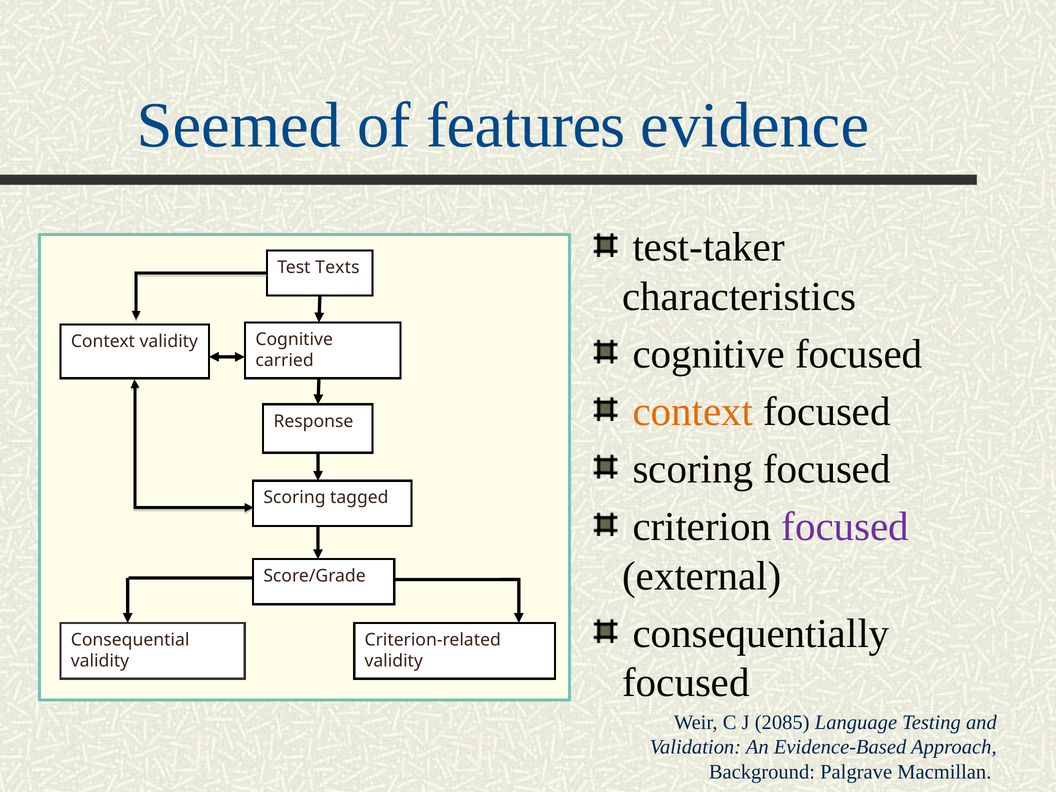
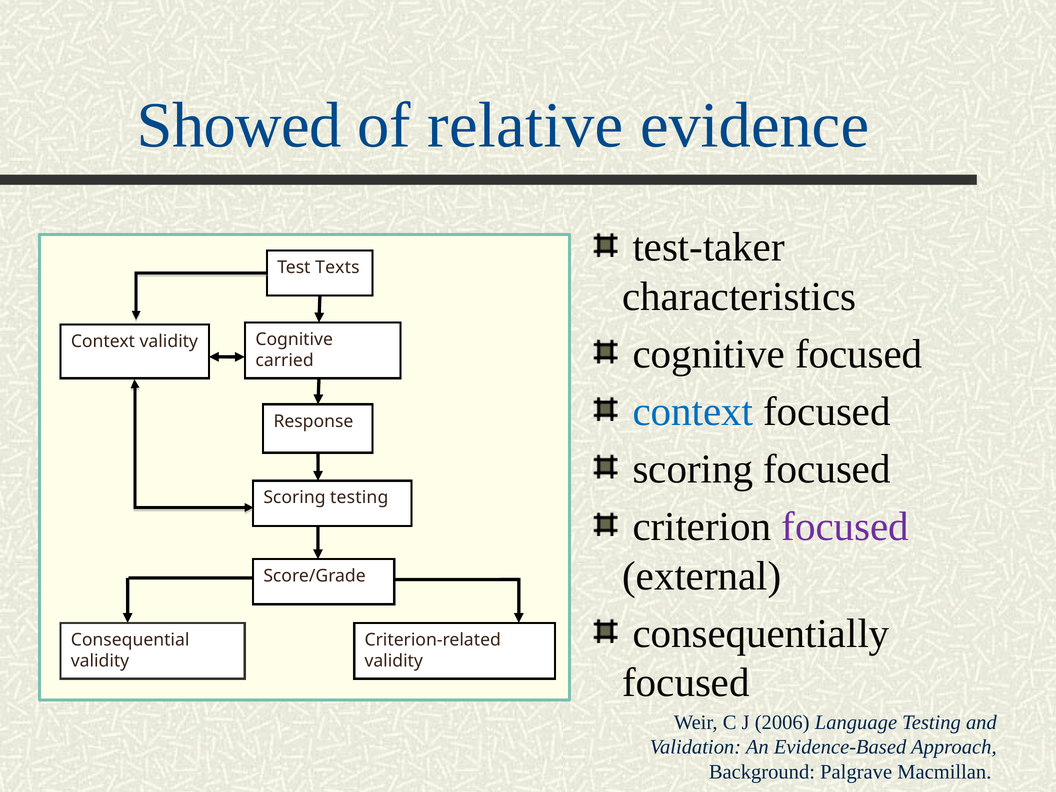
Seemed: Seemed -> Showed
features: features -> relative
context at (693, 412) colour: orange -> blue
Scoring tagged: tagged -> testing
2085: 2085 -> 2006
